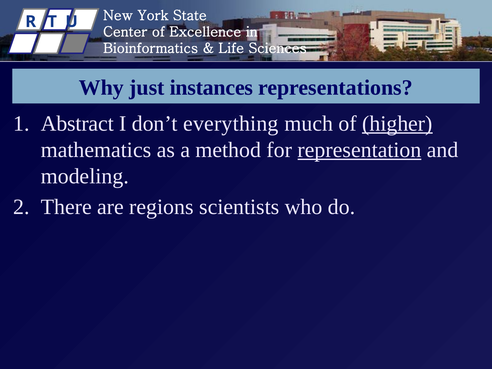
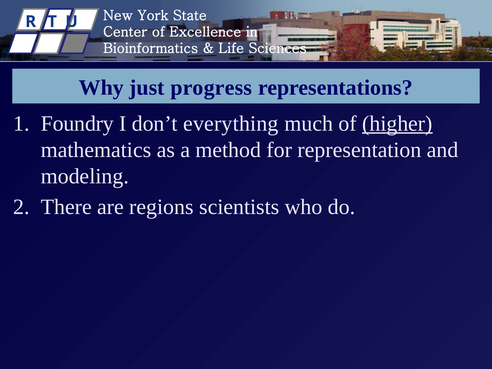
instances: instances -> progress
Abstract: Abstract -> Foundry
representation underline: present -> none
